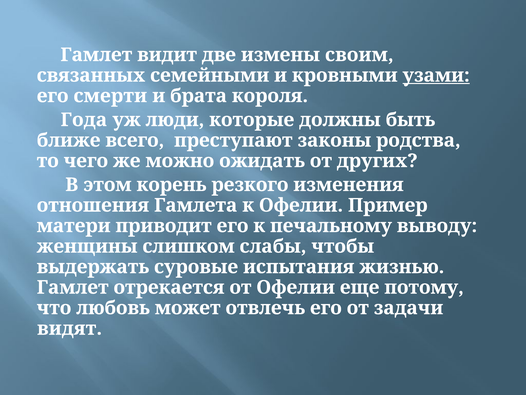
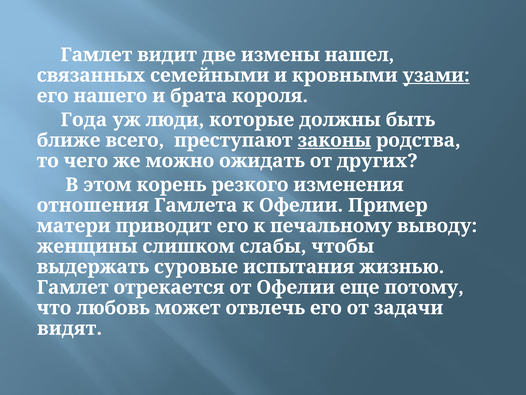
своим: своим -> нашел
смерти: смерти -> нашего
законы underline: none -> present
